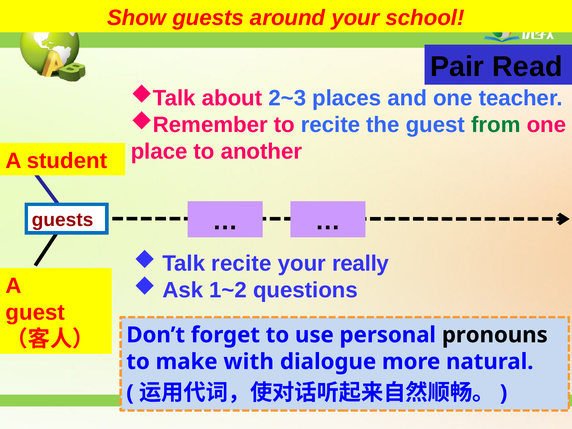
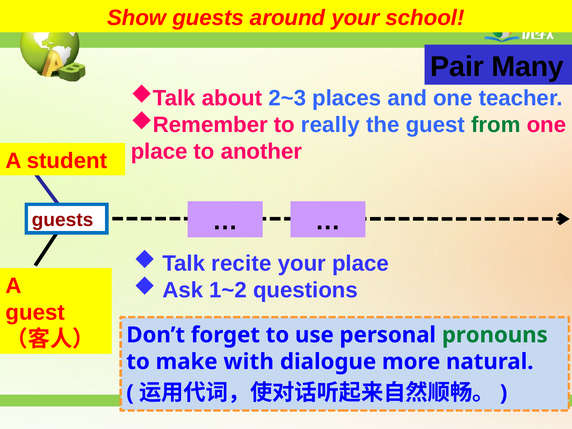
Read: Read -> Many
to recite: recite -> really
your really: really -> place
pronouns colour: black -> green
